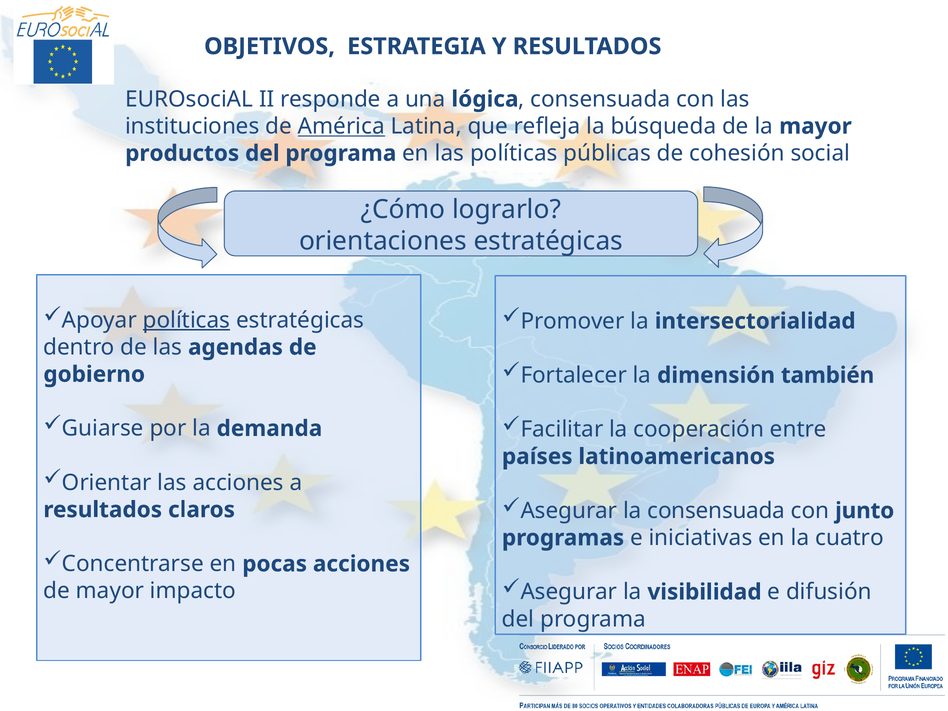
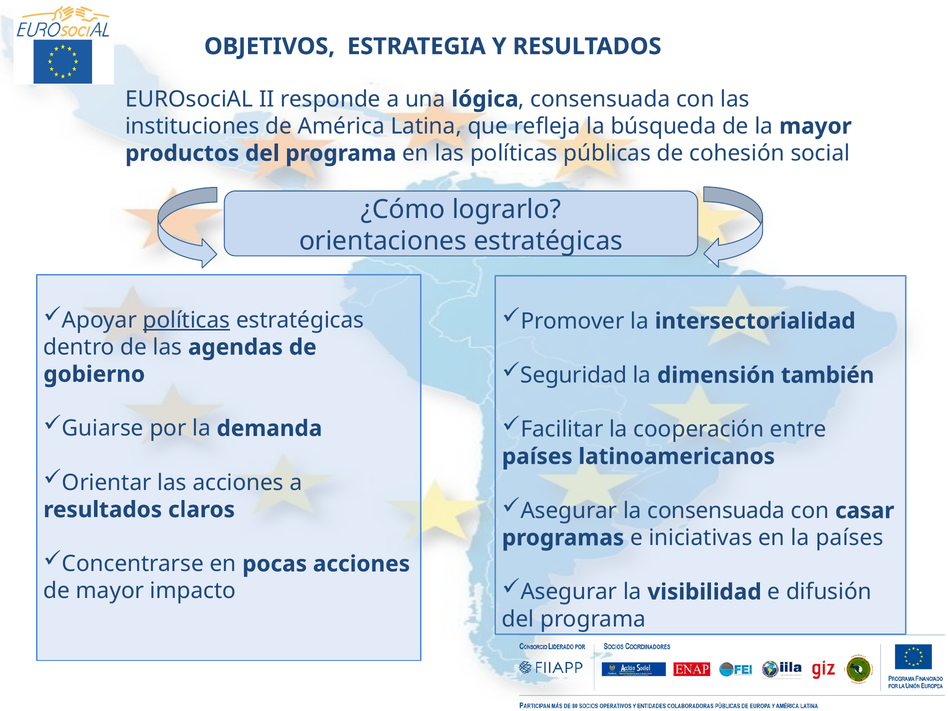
América underline: present -> none
Fortalecer: Fortalecer -> Seguridad
junto: junto -> casar
la cuatro: cuatro -> países
